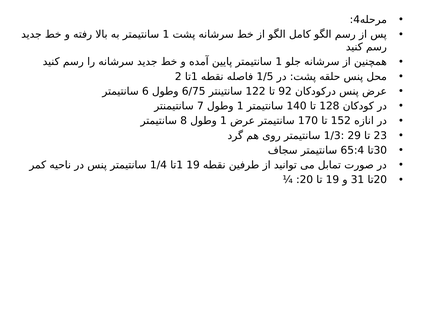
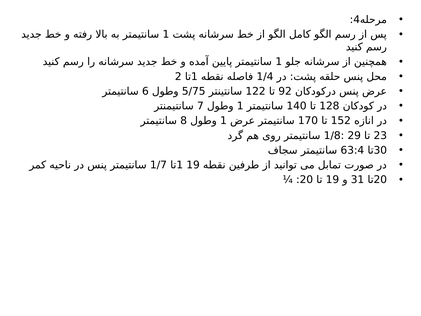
1/5: 1/5 -> 1/4
6/75: 6/75 -> 5/75
1/3: 1/3 -> 1/8
65:4: 65:4 -> 63:4
1/4: 1/4 -> 1/7
